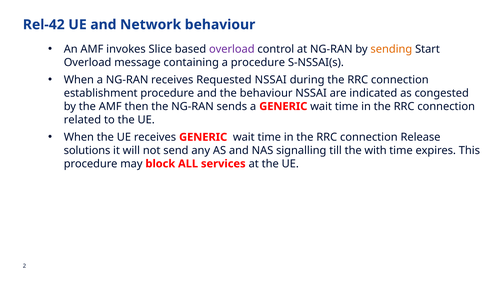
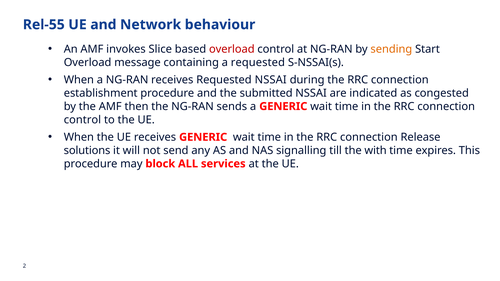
Rel-42: Rel-42 -> Rel-55
overload at (232, 49) colour: purple -> red
a procedure: procedure -> requested
the behaviour: behaviour -> submitted
related at (82, 120): related -> control
